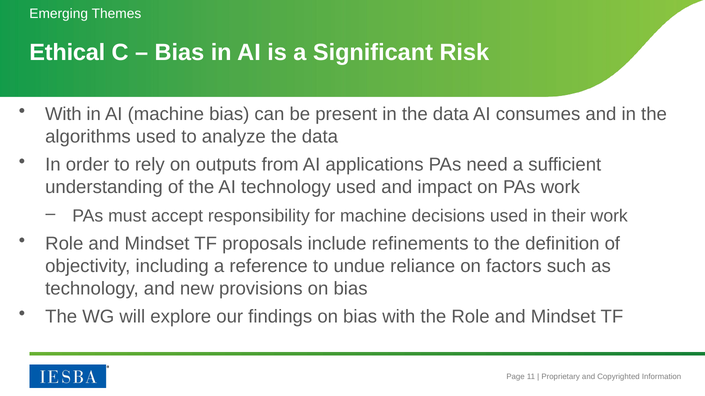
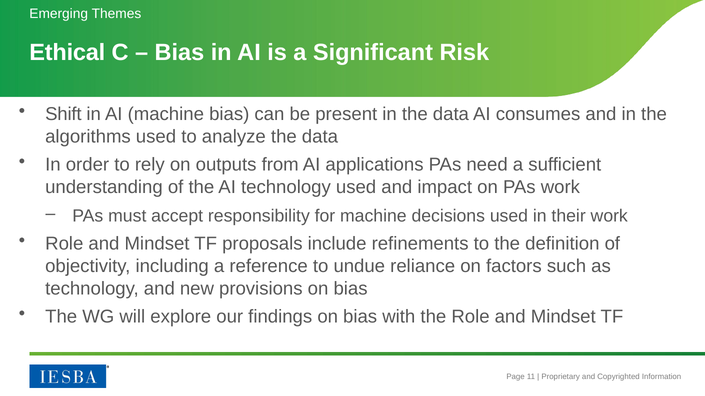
With at (63, 114): With -> Shift
